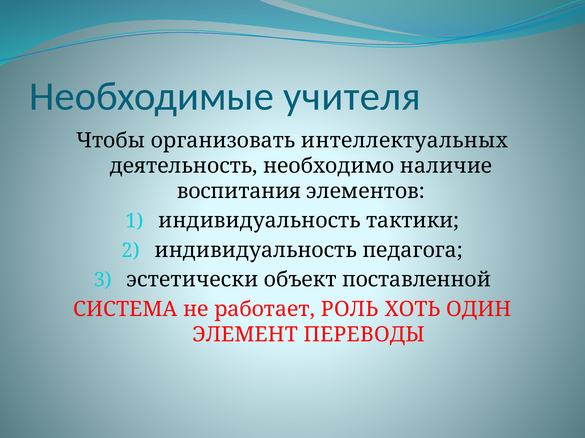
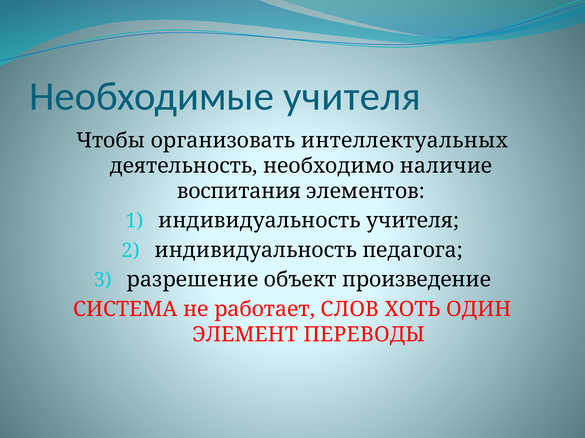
индивидуальность тактики: тактики -> учителя
эстетически: эстетически -> разрешение
поставленной: поставленной -> произведение
РОЛЬ: РОЛЬ -> СЛОВ
